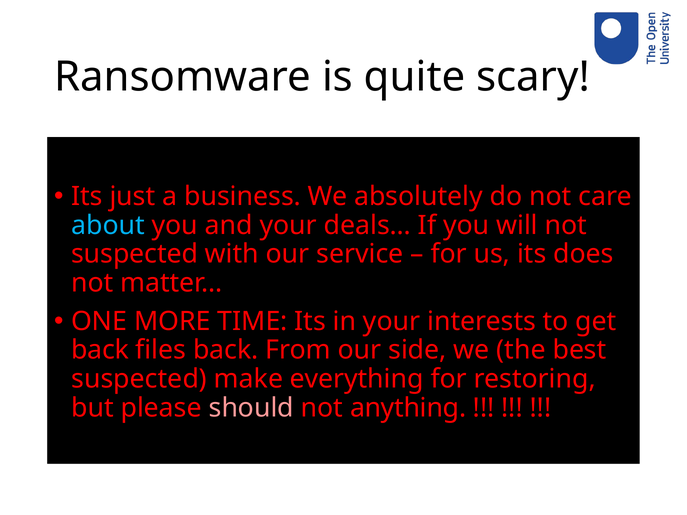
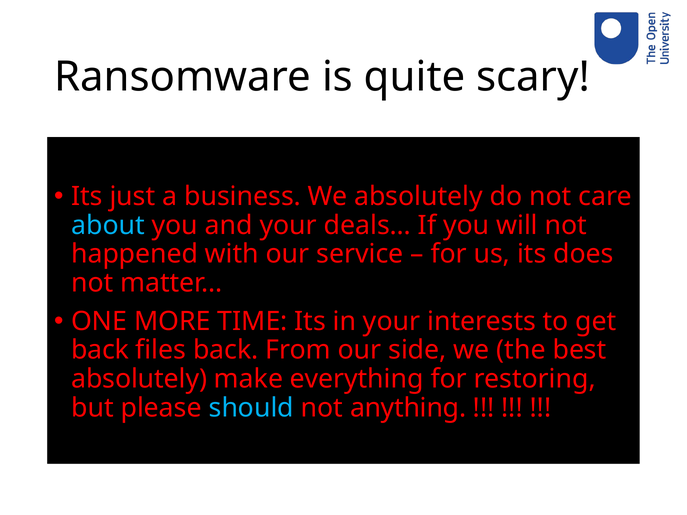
suspected at (135, 254): suspected -> happened
suspected at (139, 379): suspected -> absolutely
should colour: pink -> light blue
